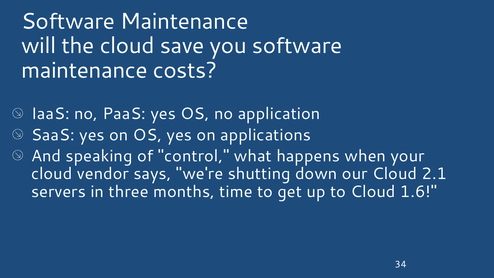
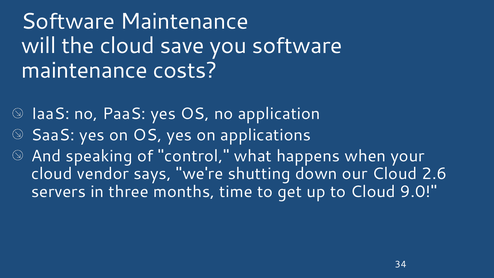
2.1: 2.1 -> 2.6
1.6: 1.6 -> 9.0
